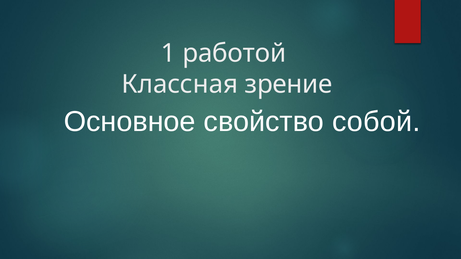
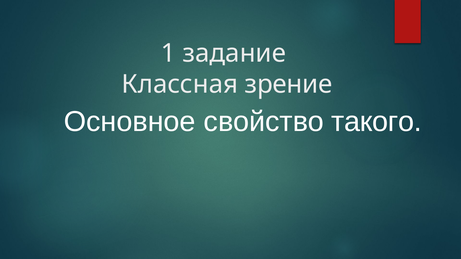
работой: работой -> задание
собой: собой -> такого
